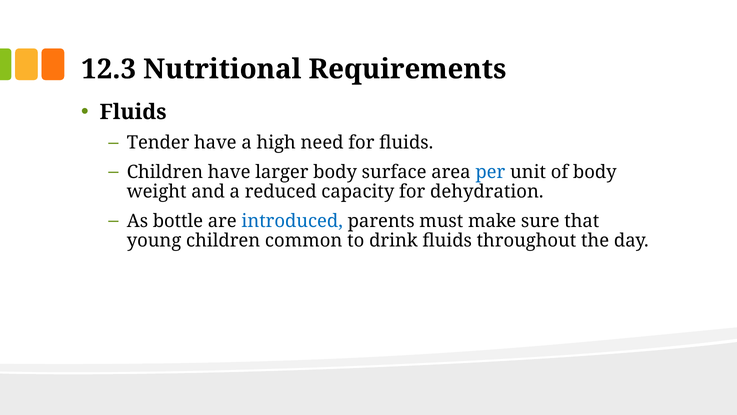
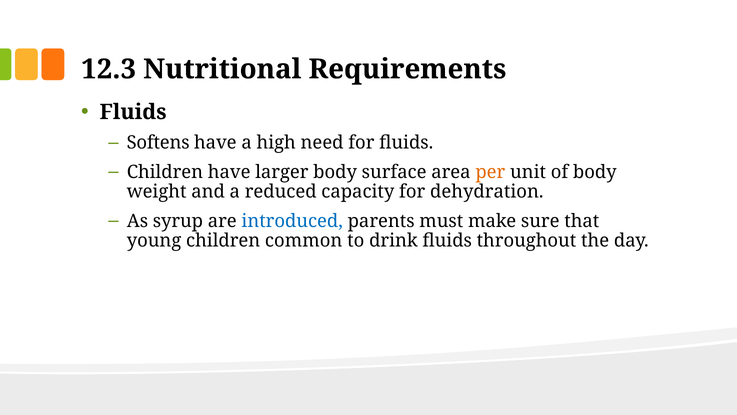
Tender: Tender -> Softens
per colour: blue -> orange
bottle: bottle -> syrup
